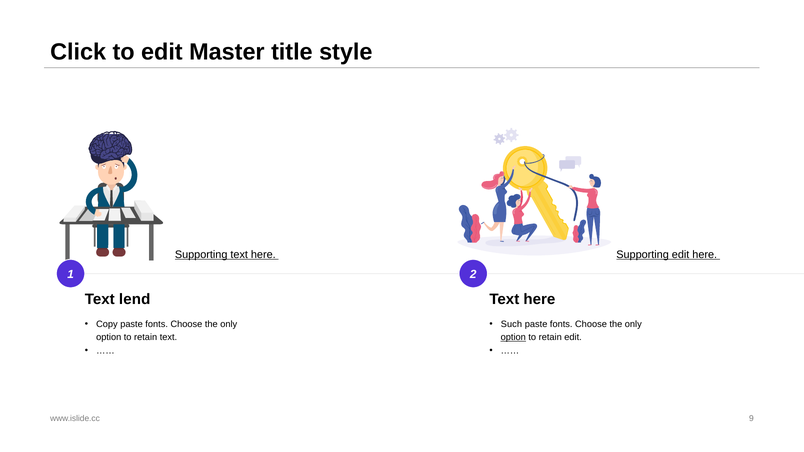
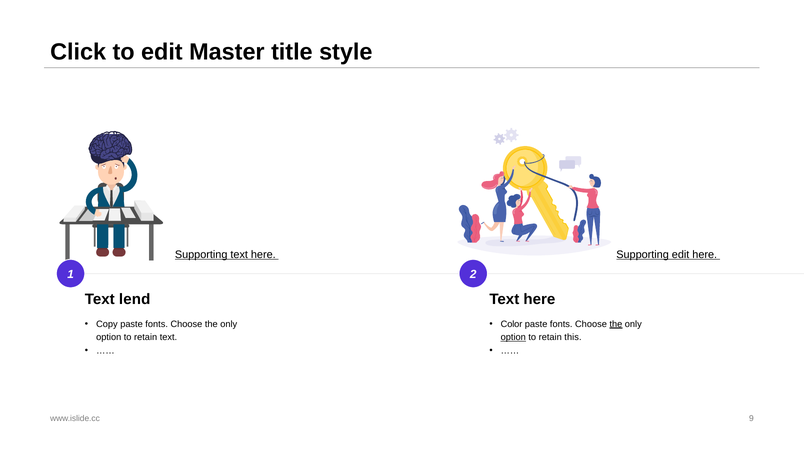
Such: Such -> Color
the at (616, 324) underline: none -> present
retain edit: edit -> this
